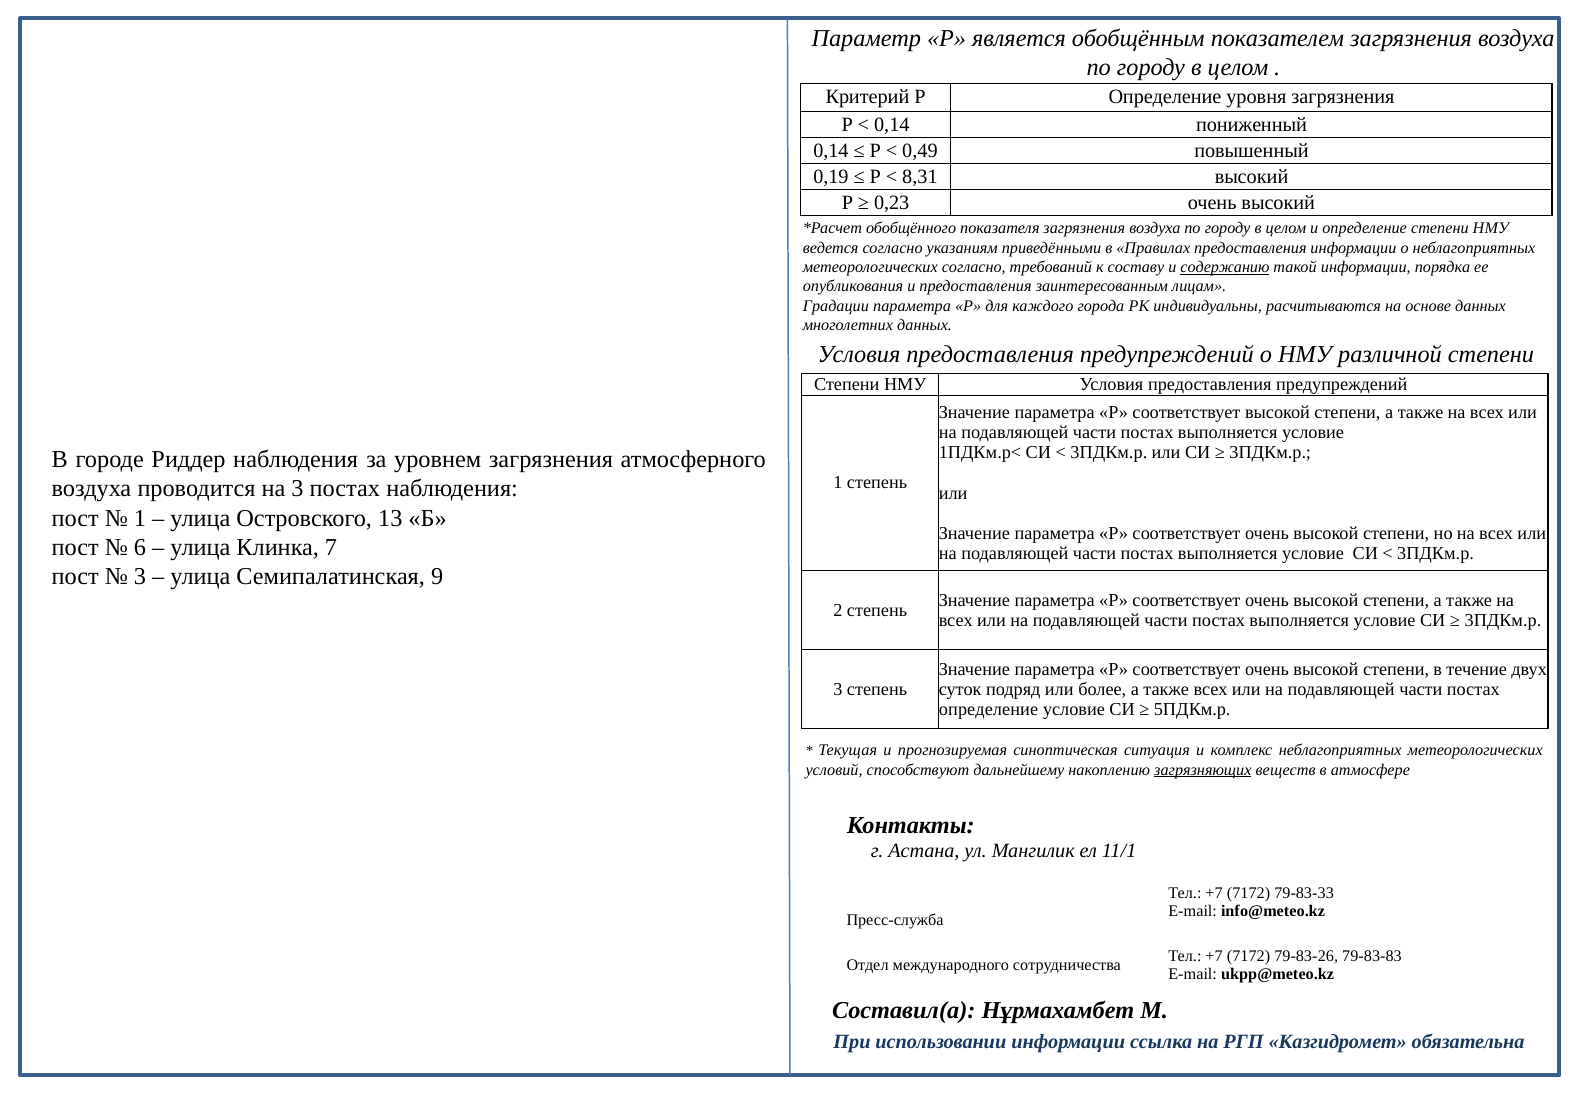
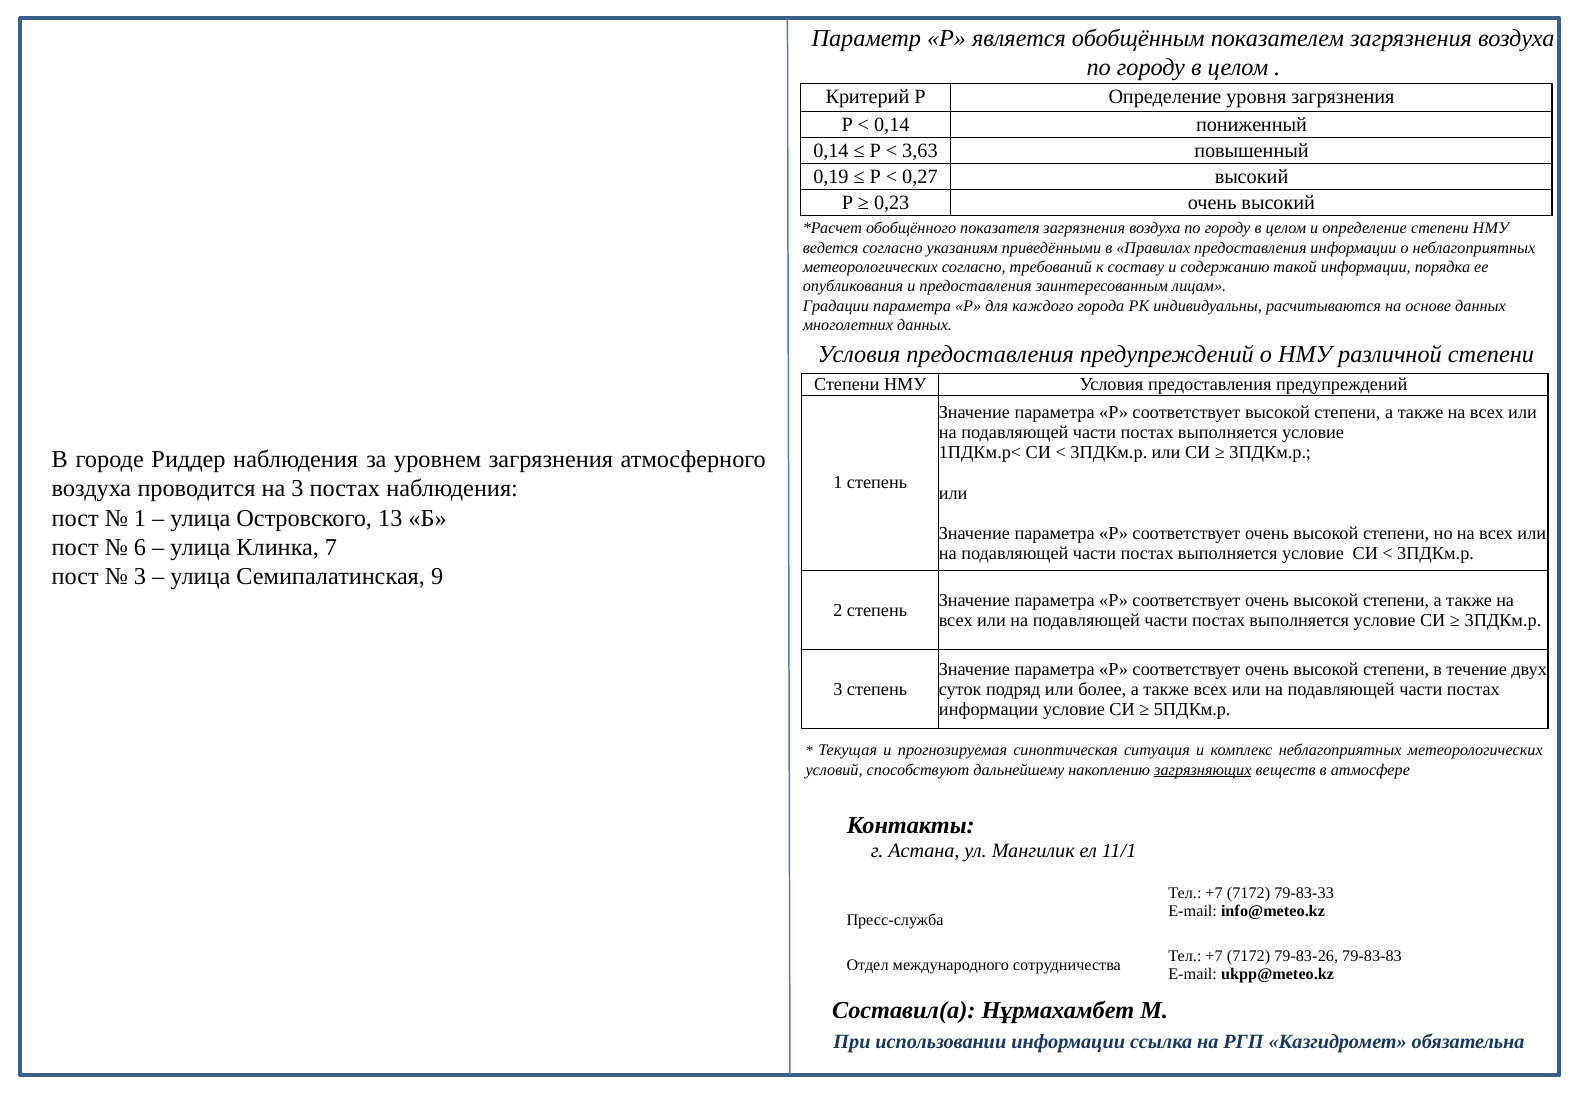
0,49: 0,49 -> 3,63
8,31: 8,31 -> 0,27
содержанию underline: present -> none
определение at (989, 709): определение -> информации
